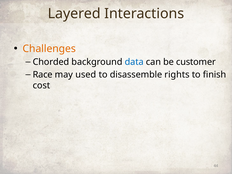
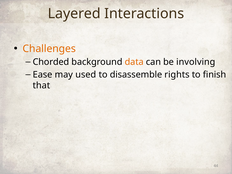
data colour: blue -> orange
customer: customer -> involving
Race: Race -> Ease
cost: cost -> that
